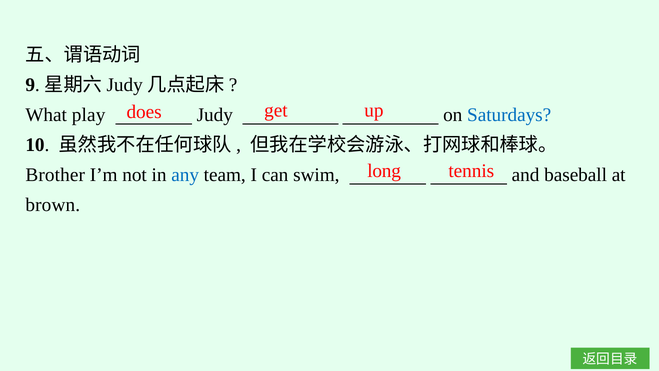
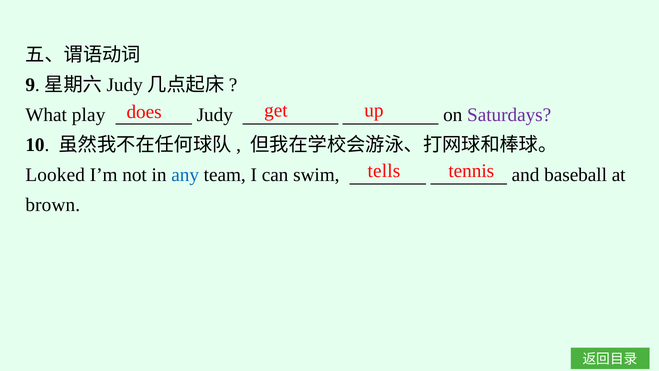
Saturdays colour: blue -> purple
long: long -> tells
Brother: Brother -> Looked
